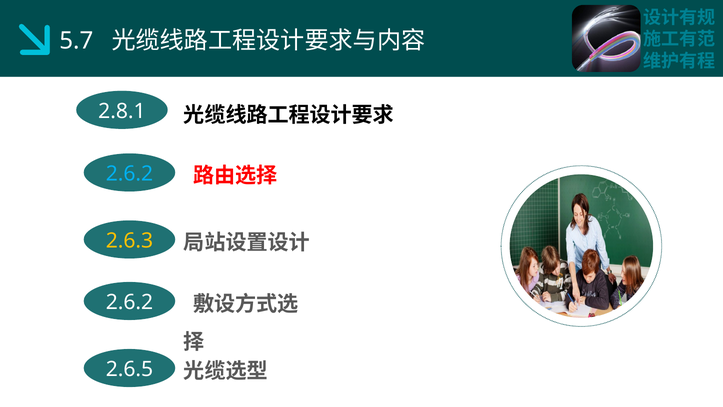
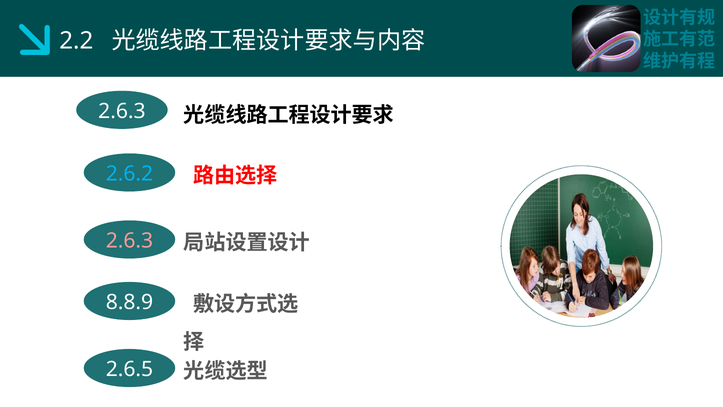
5.7: 5.7 -> 2.2
2.8.1 at (122, 111): 2.8.1 -> 2.6.3
2.6.3 at (129, 241) colour: yellow -> pink
2.6.2 at (129, 302): 2.6.2 -> 8.8.9
